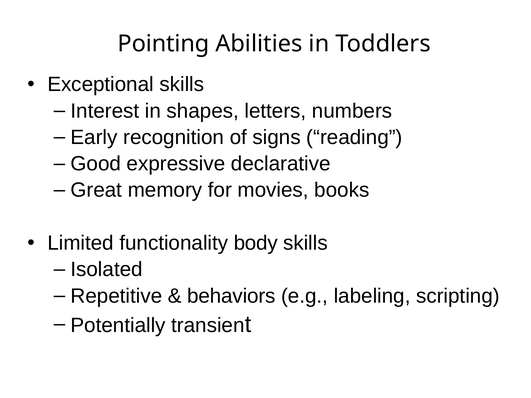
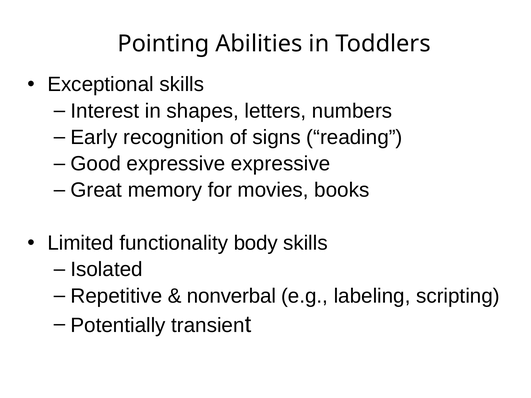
expressive declarative: declarative -> expressive
behaviors: behaviors -> nonverbal
